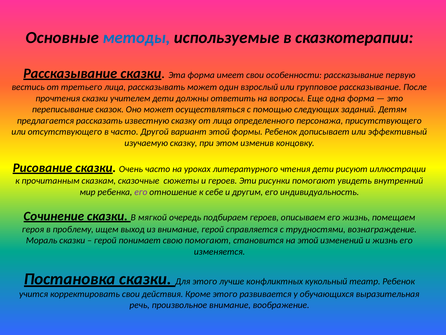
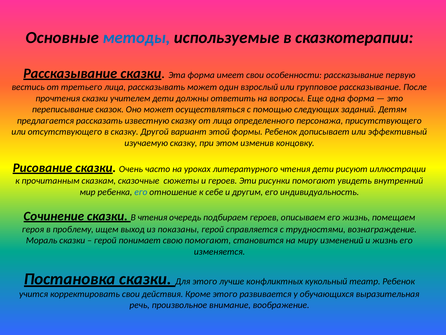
в часто: часто -> сказку
его at (141, 192) colour: purple -> blue
В мягкой: мягкой -> чтения
из внимание: внимание -> показаны
на этой: этой -> миру
